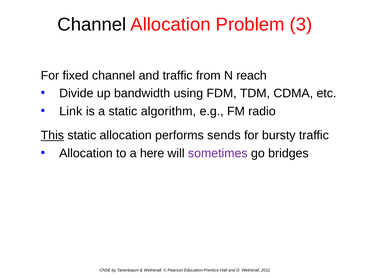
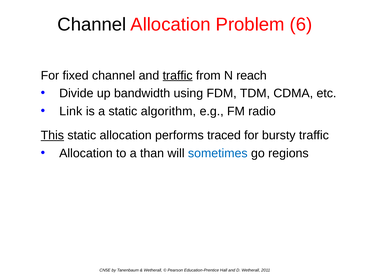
3: 3 -> 6
traffic at (178, 75) underline: none -> present
sends: sends -> traced
here: here -> than
sometimes colour: purple -> blue
bridges: bridges -> regions
